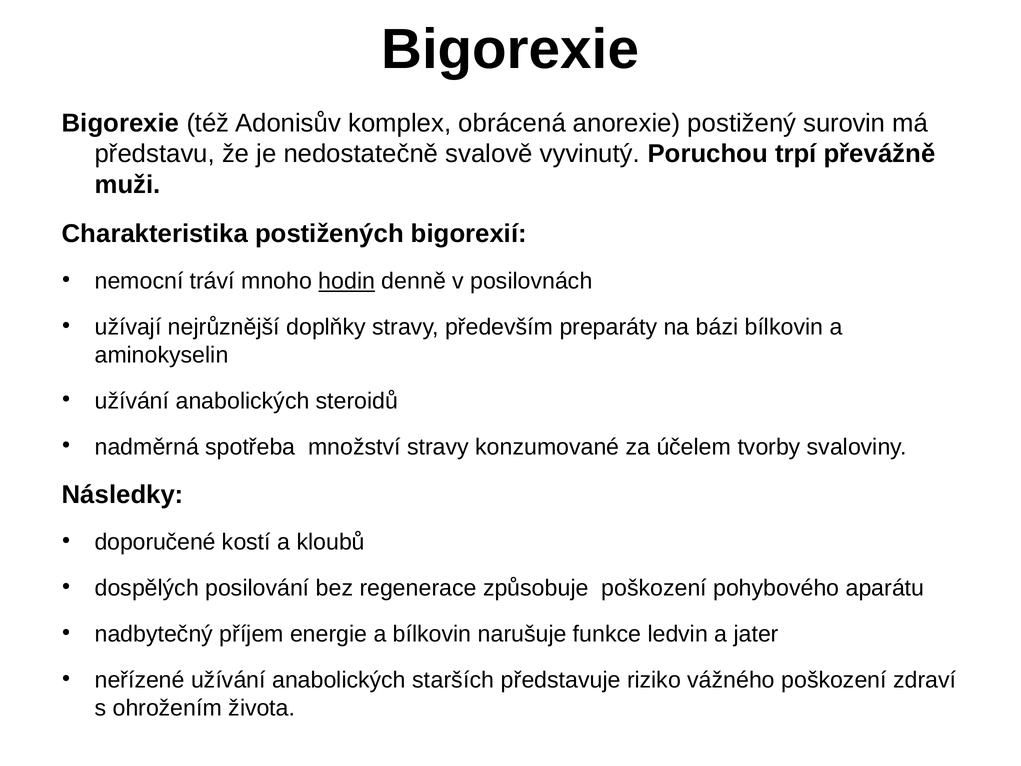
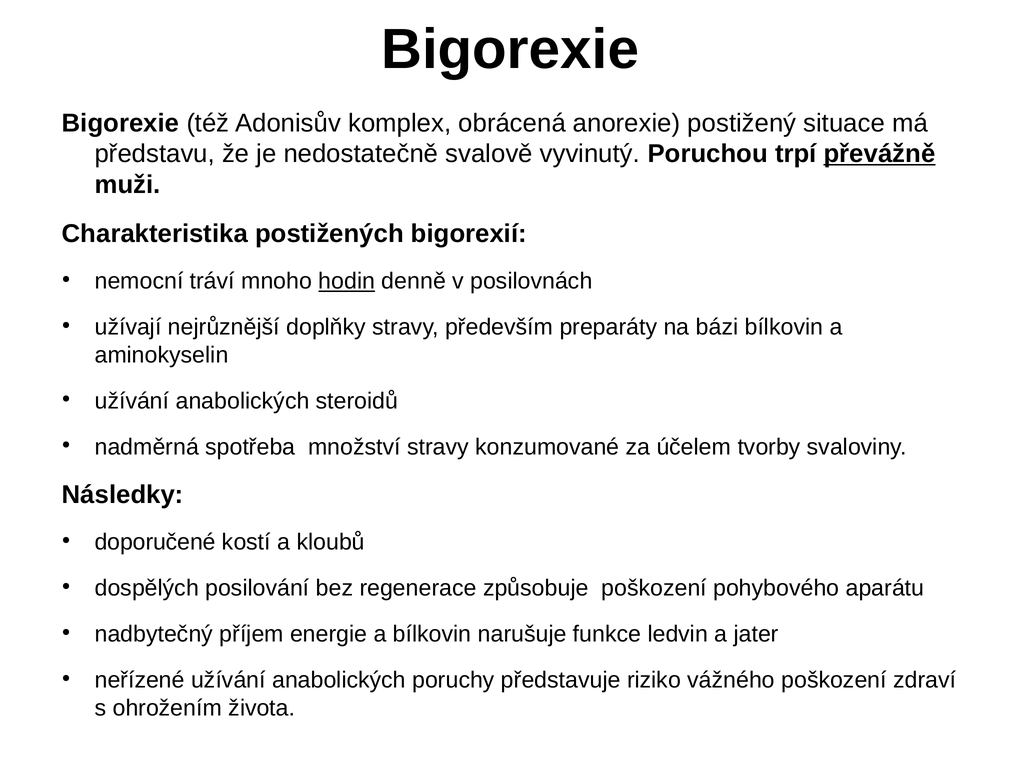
surovin: surovin -> situace
převážně underline: none -> present
starších: starších -> poruchy
